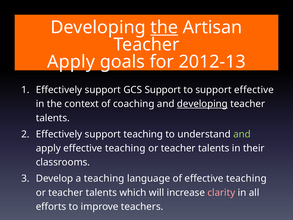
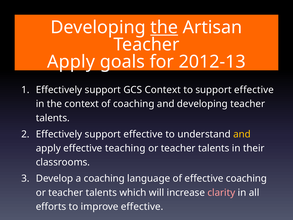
GCS Support: Support -> Context
developing at (202, 104) underline: present -> none
Effectively support teaching: teaching -> effective
and at (242, 134) colour: light green -> yellow
a teaching: teaching -> coaching
of effective teaching: teaching -> coaching
improve teachers: teachers -> effective
